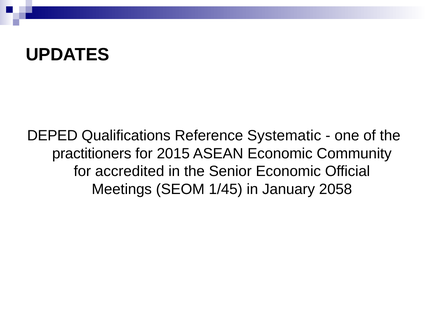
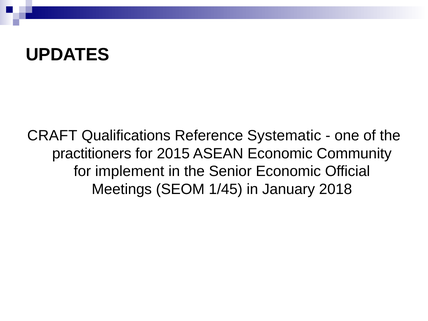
DEPED: DEPED -> CRAFT
accredited: accredited -> implement
2058: 2058 -> 2018
